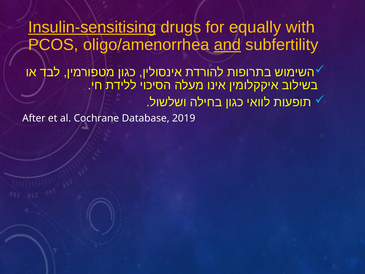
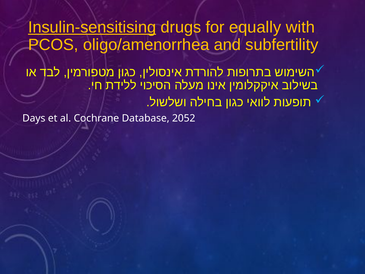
and underline: present -> none
After: After -> Days
2019: 2019 -> 2052
